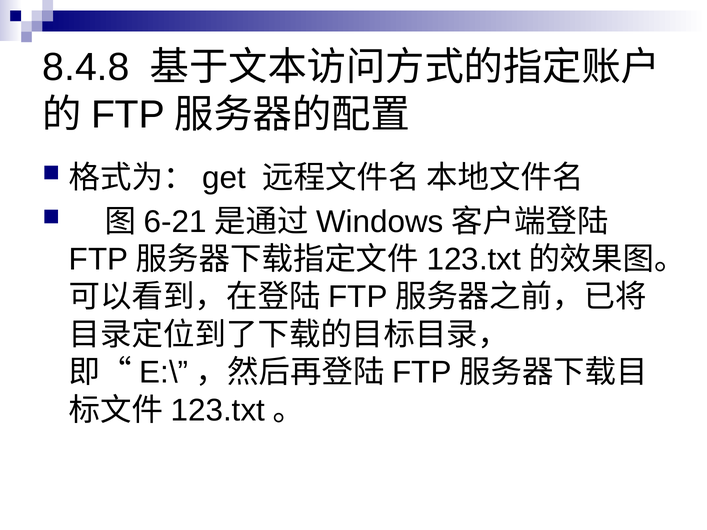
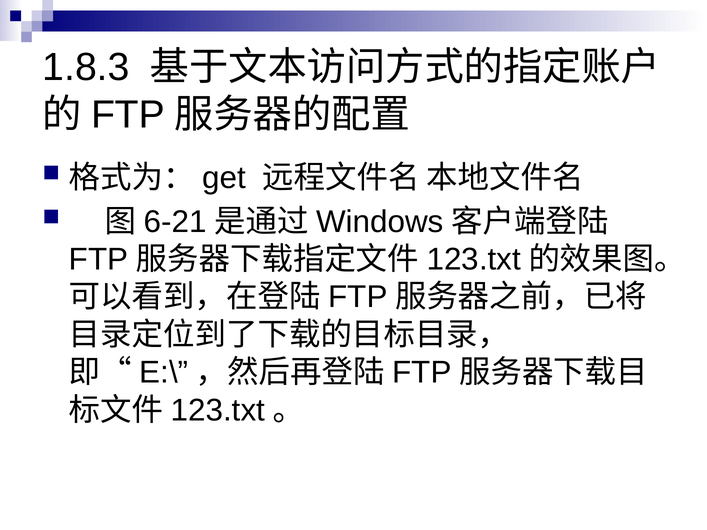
8.4.8: 8.4.8 -> 1.8.3
